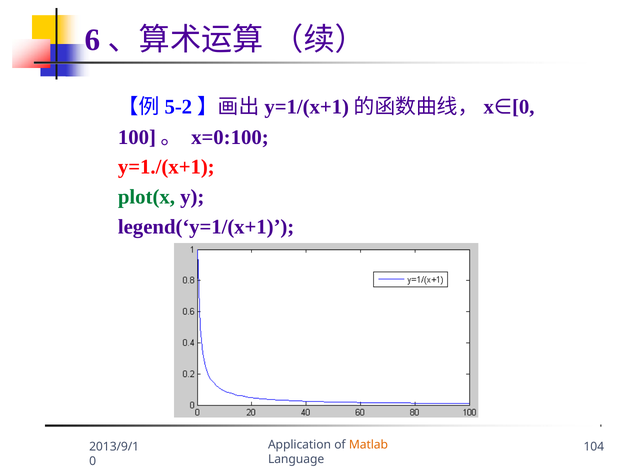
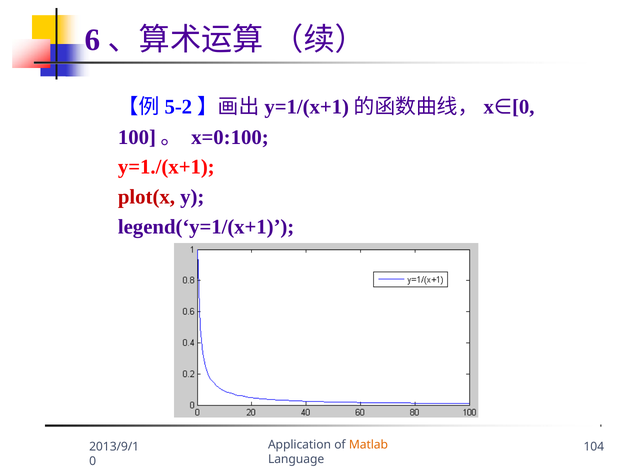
plot(x colour: green -> red
